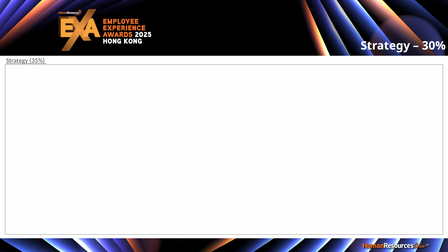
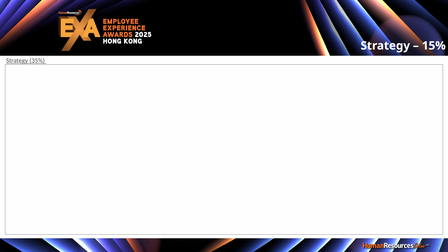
30%: 30% -> 15%
